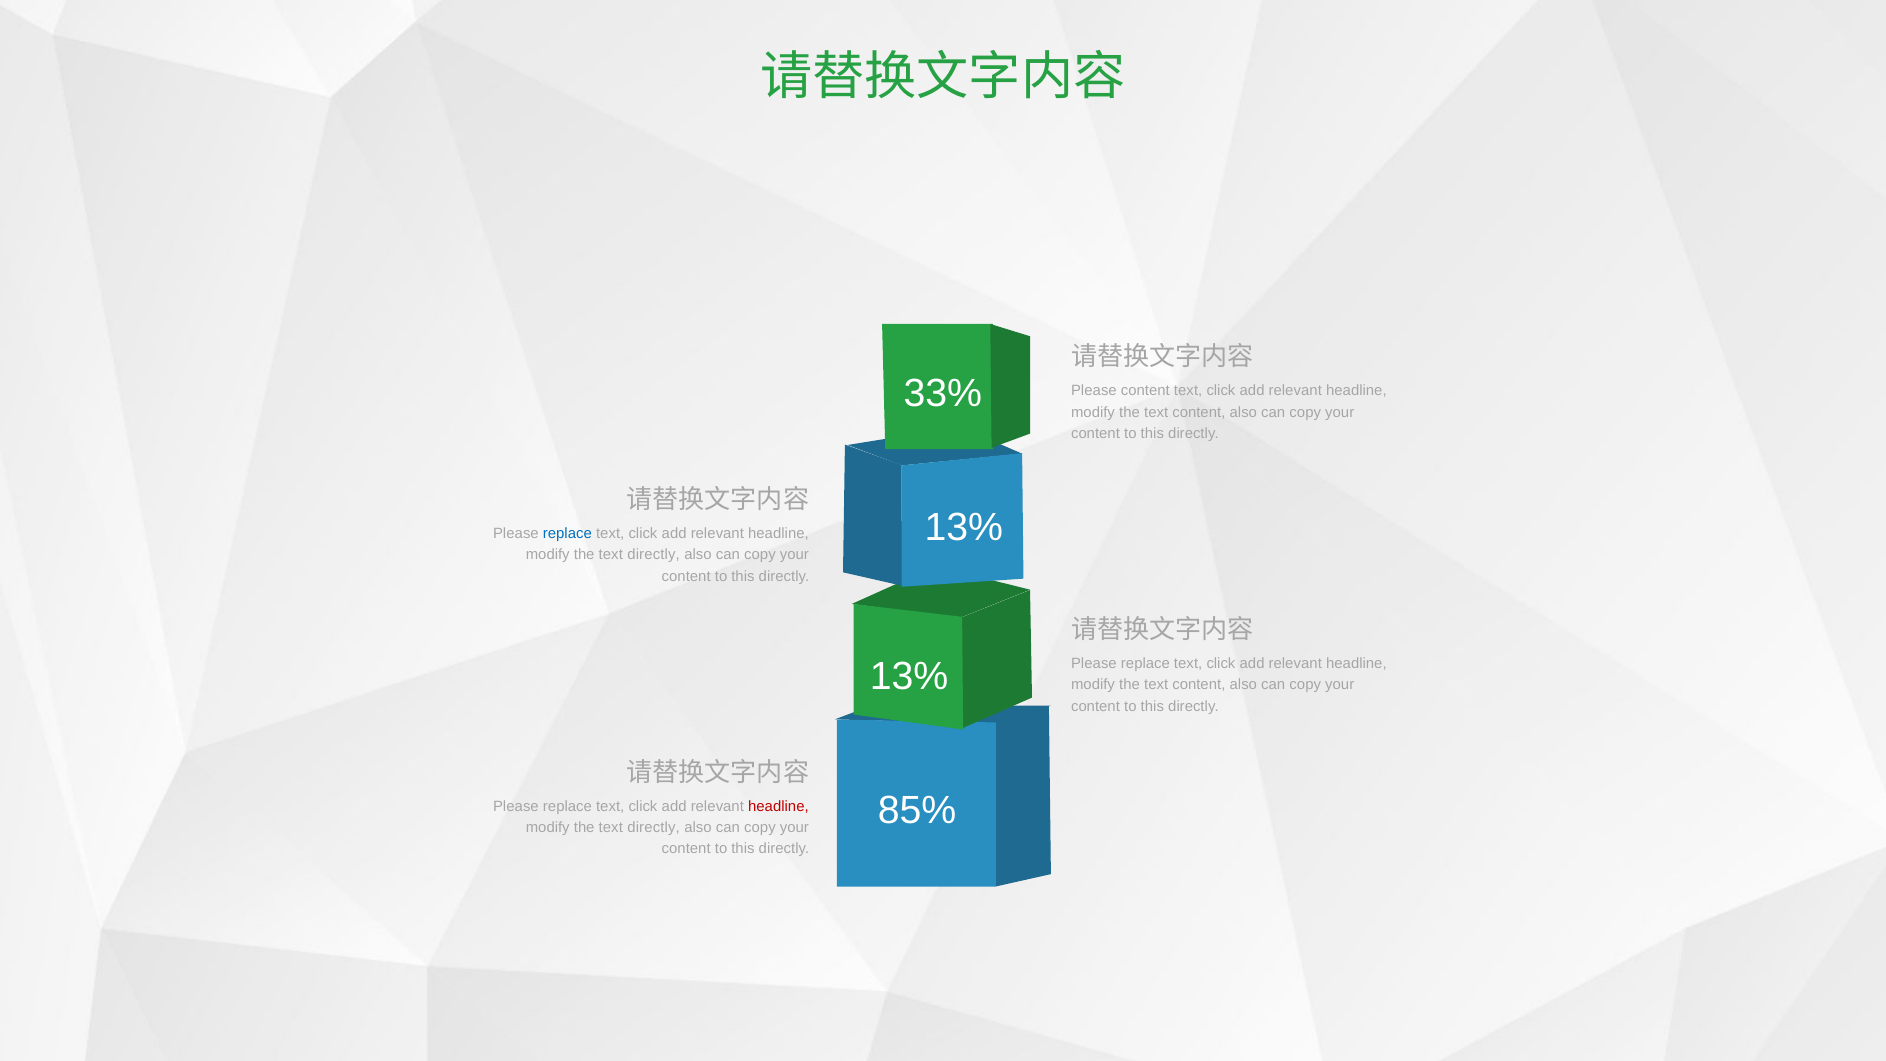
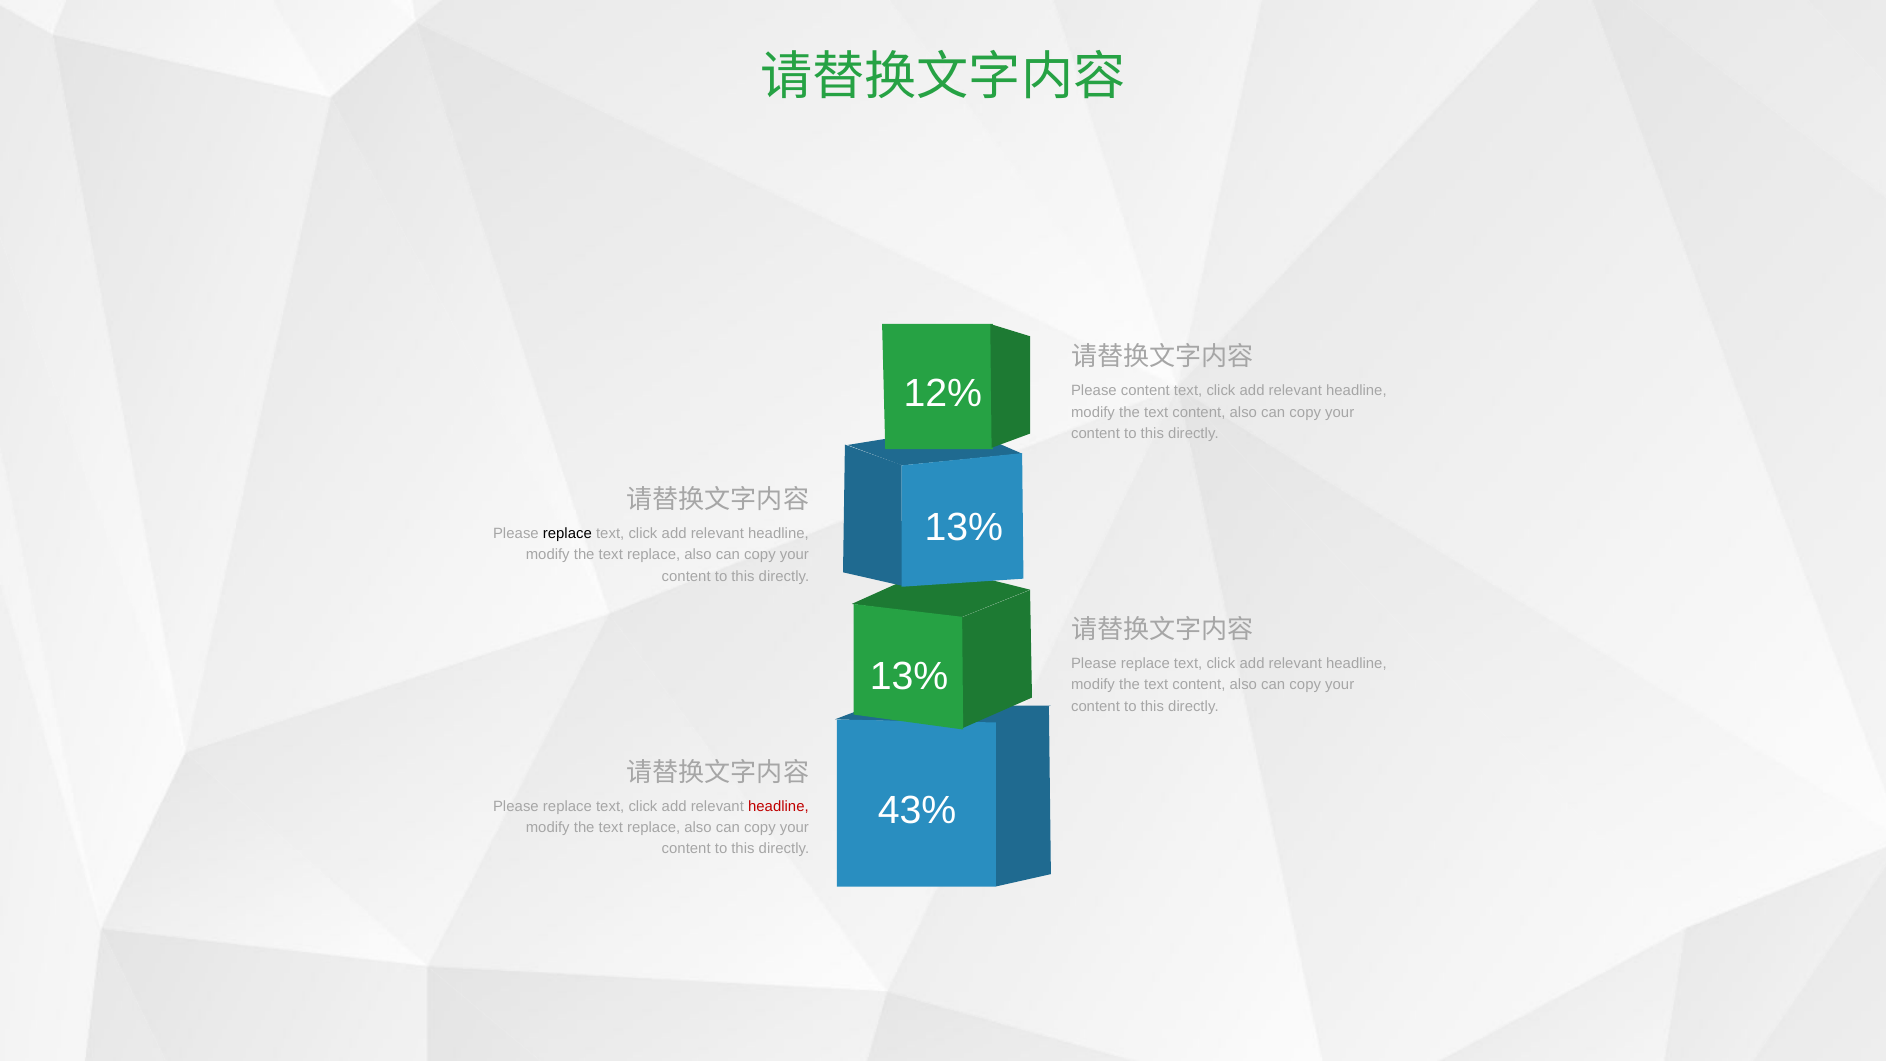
33%: 33% -> 12%
replace at (567, 534) colour: blue -> black
directly at (654, 555): directly -> replace
85%: 85% -> 43%
directly at (654, 827): directly -> replace
